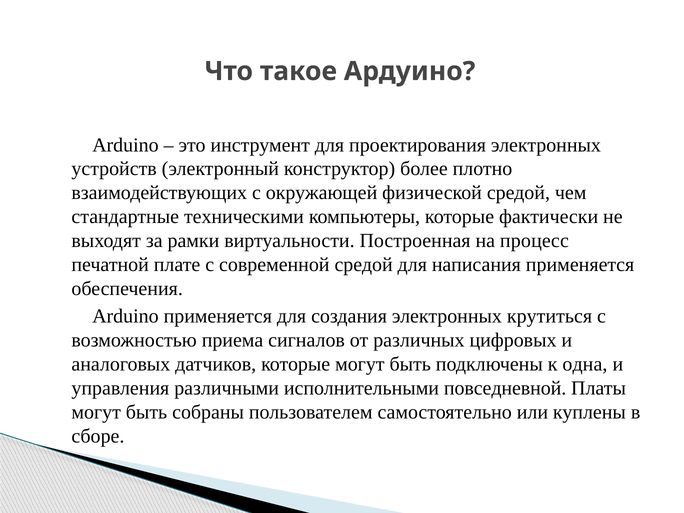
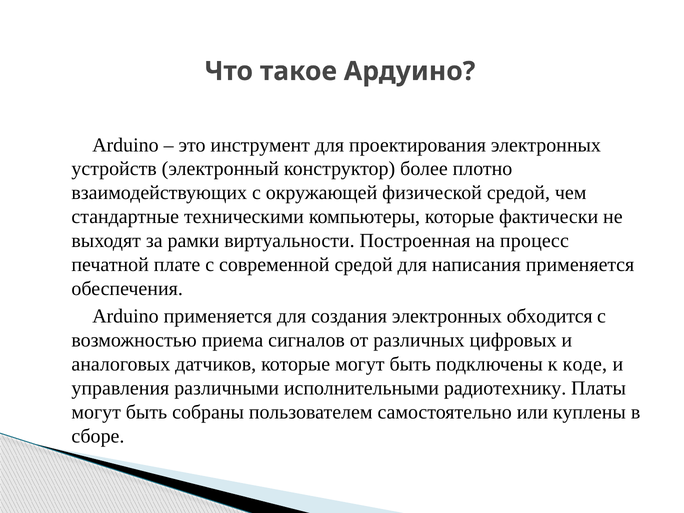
крутиться: крутиться -> обходится
одна: одна -> коде
повседневной: повседневной -> радиотехнику
